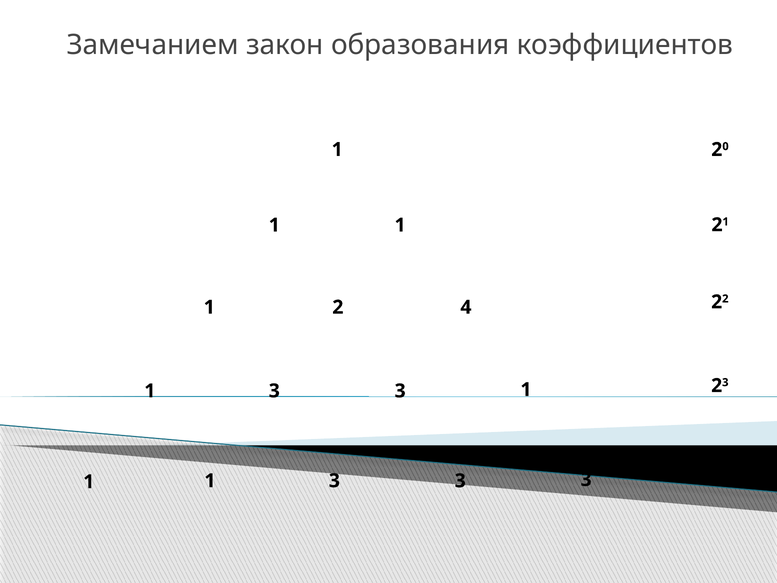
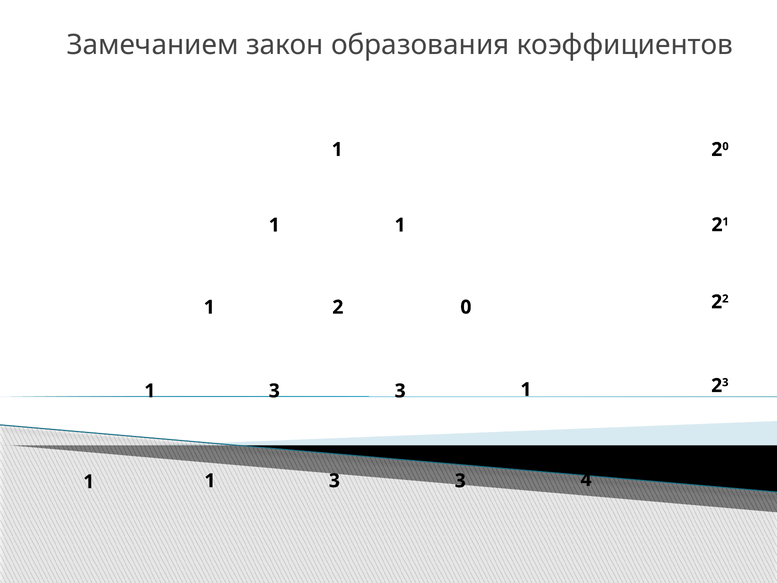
4: 4 -> 0
1 3: 3 -> 4
